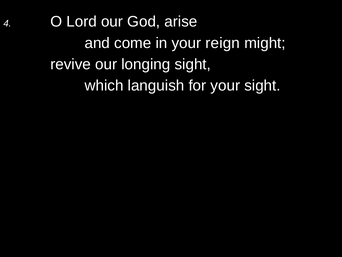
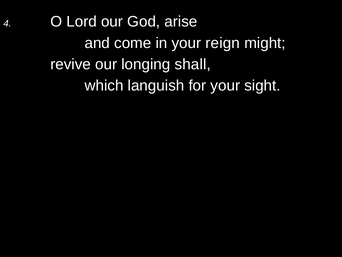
longing sight: sight -> shall
